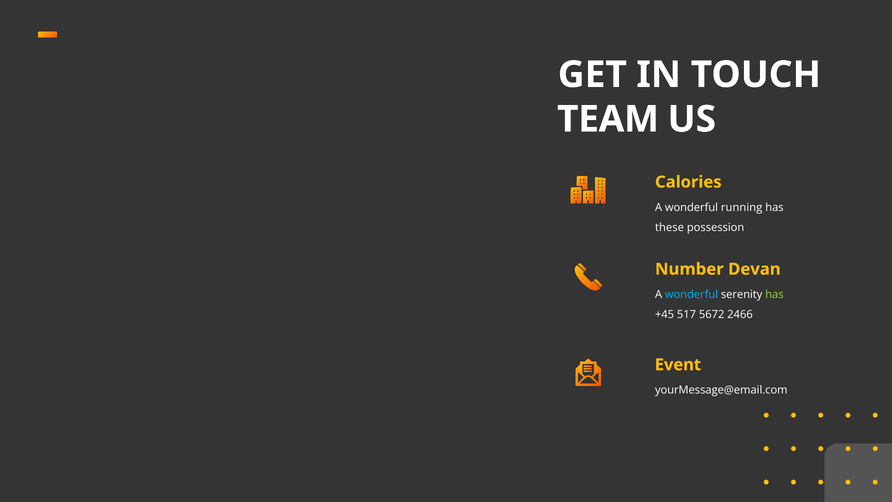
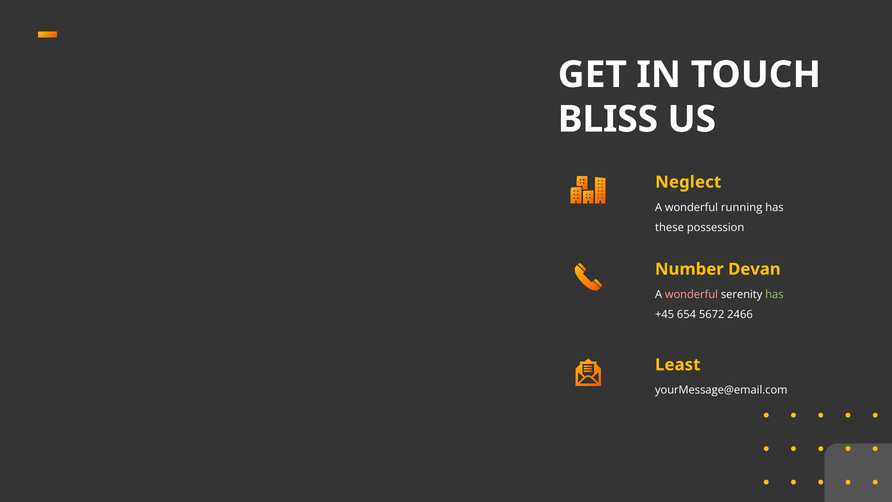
TEAM: TEAM -> BLISS
Calories: Calories -> Neglect
wonderful at (691, 295) colour: light blue -> pink
517: 517 -> 654
Event: Event -> Least
